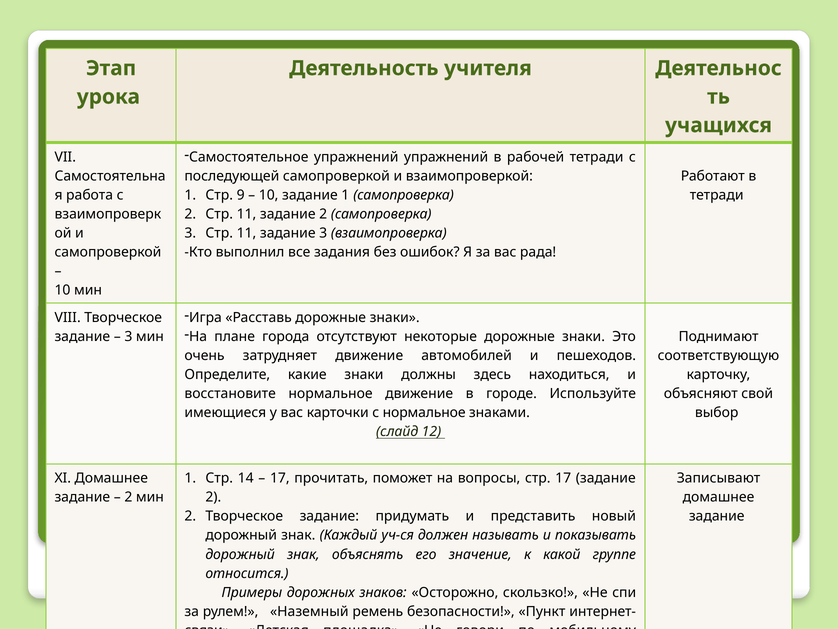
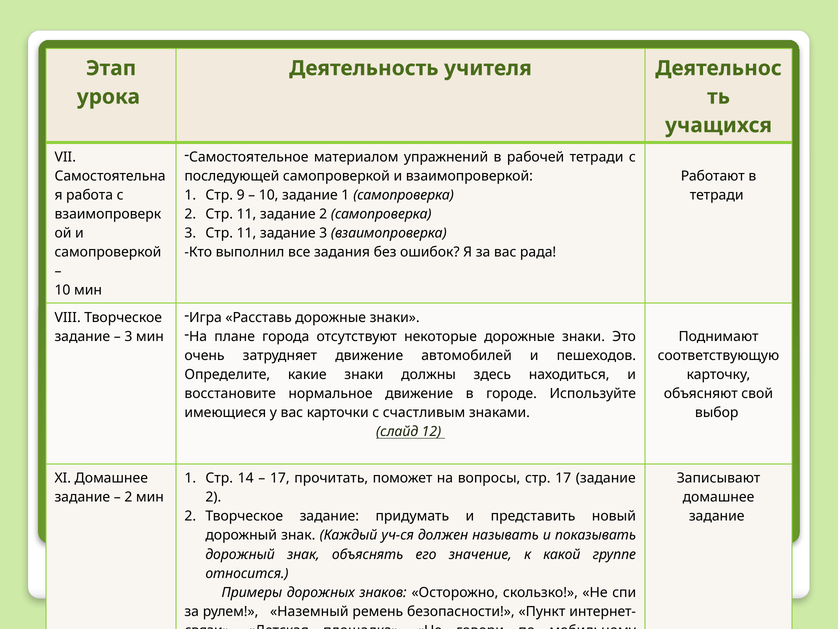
Самостоятельное упражнений: упражнений -> материалом
с нормальное: нормальное -> счастливым
